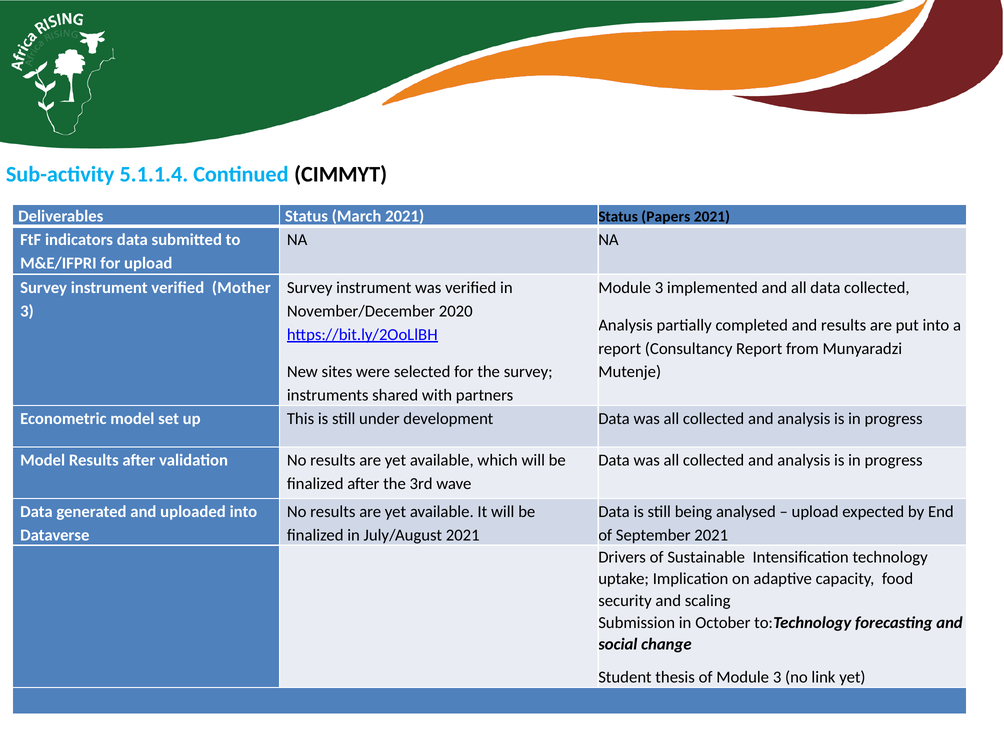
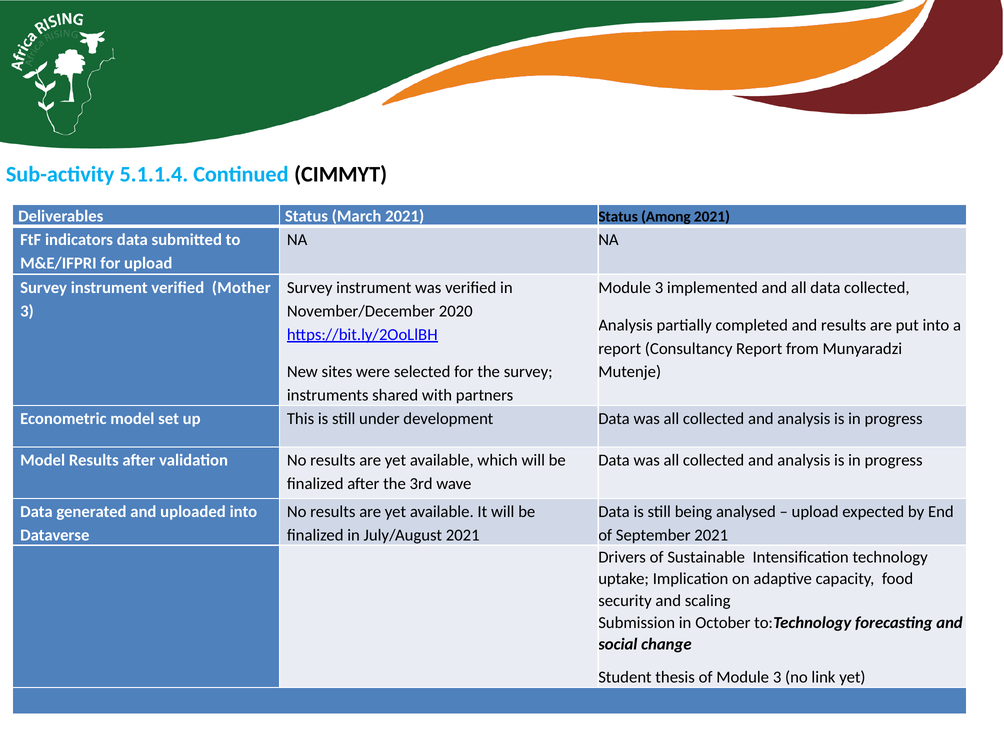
Papers: Papers -> Among
